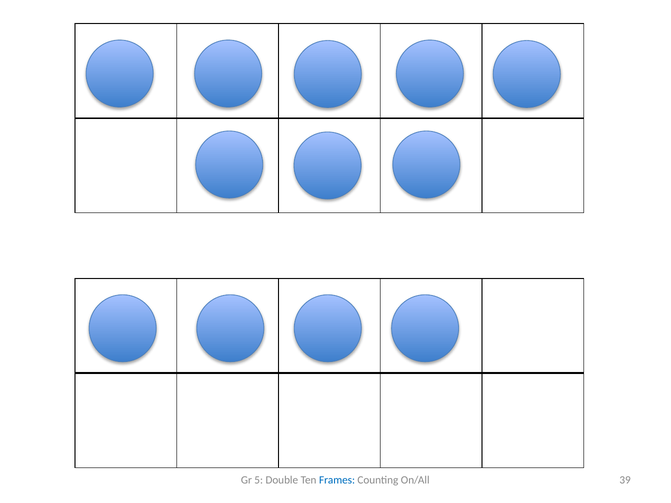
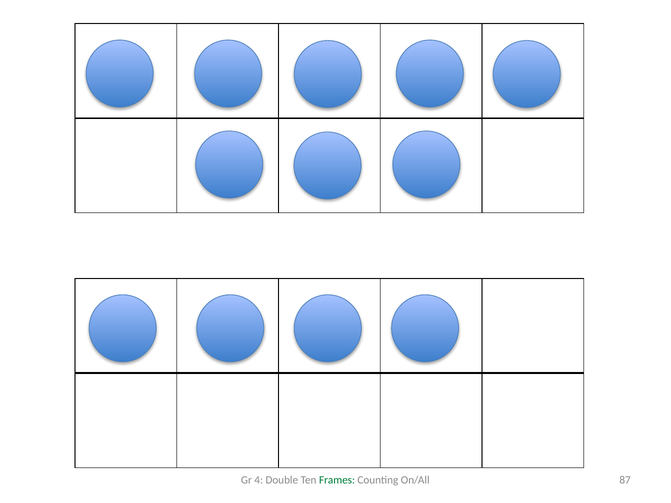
5: 5 -> 4
Frames colour: blue -> green
39: 39 -> 87
